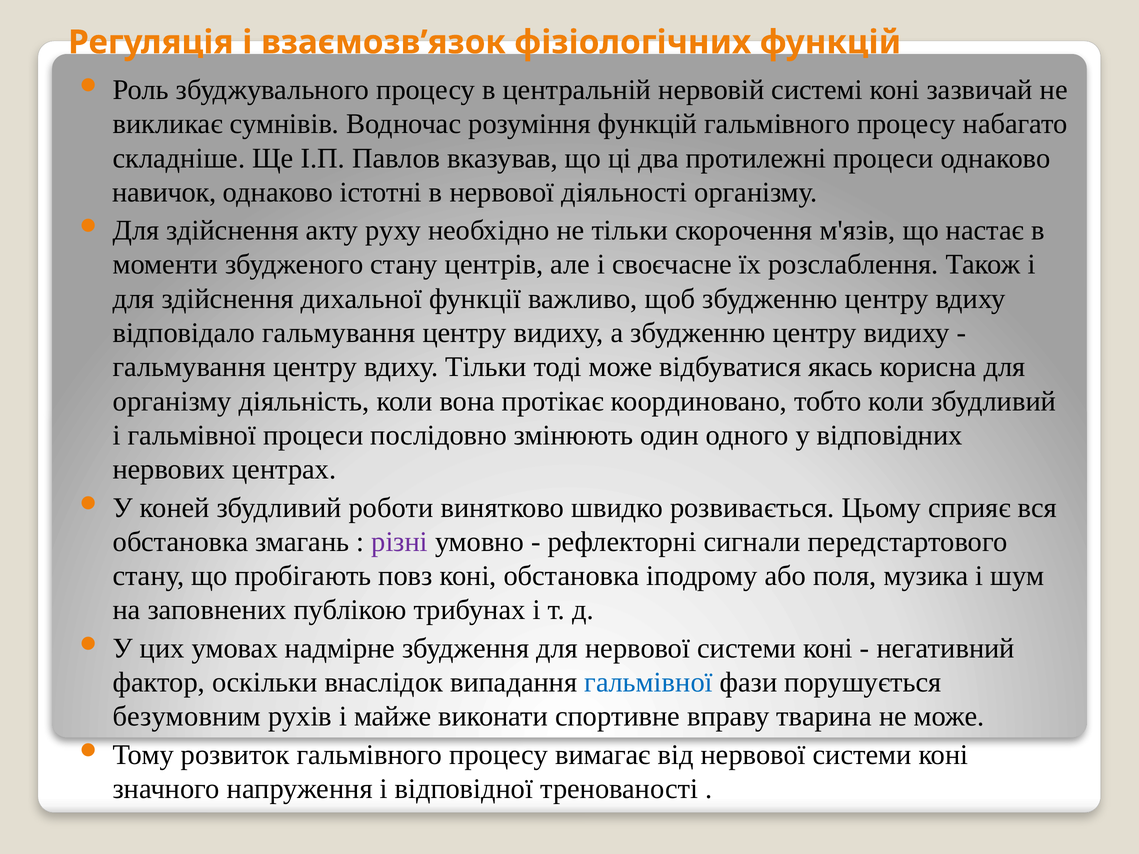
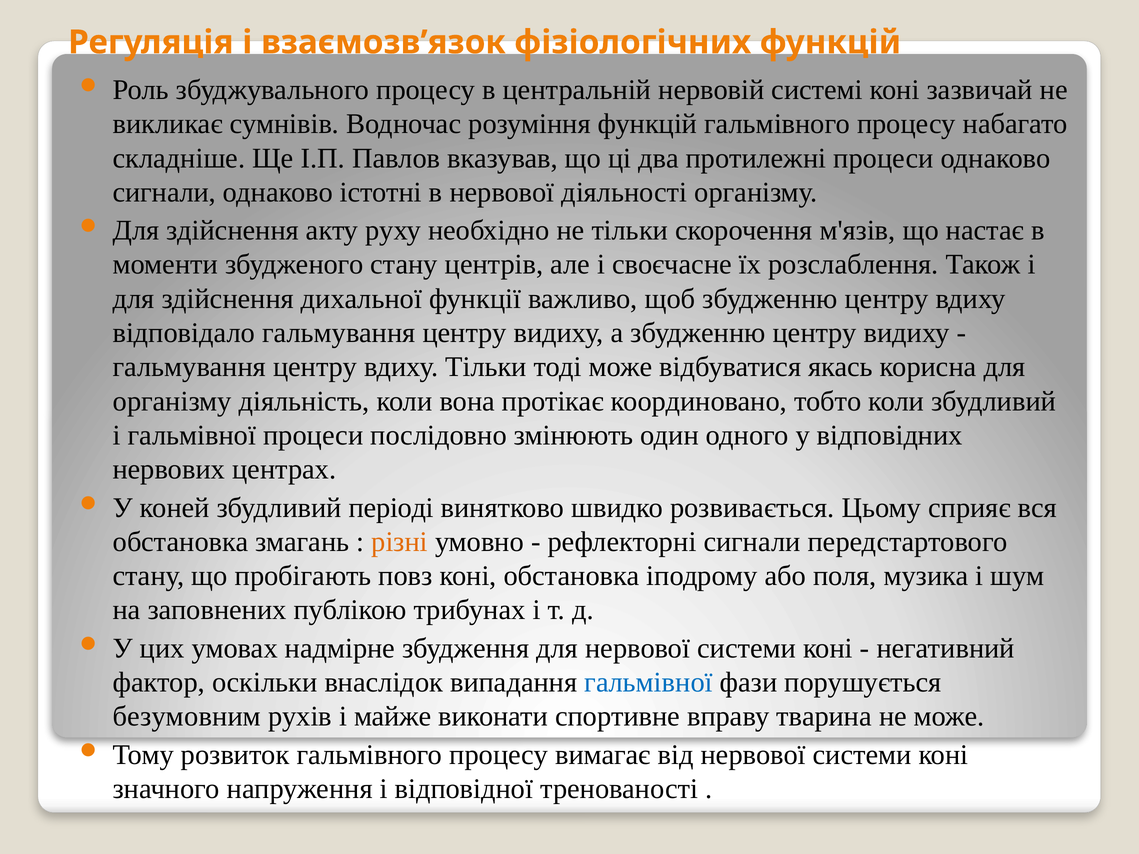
навичок at (164, 192): навичок -> сигнали
роботи: роботи -> періоді
різні colour: purple -> orange
